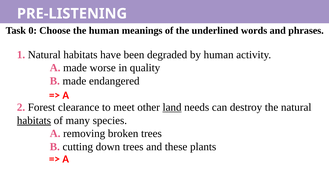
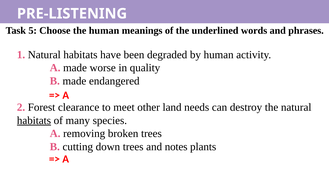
0: 0 -> 5
land underline: present -> none
these: these -> notes
